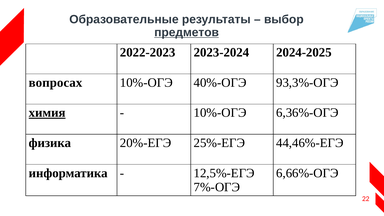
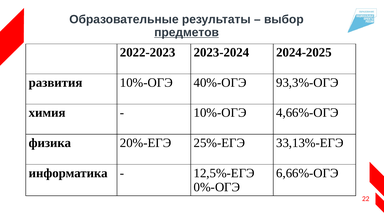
вопросах: вопросах -> развития
химия underline: present -> none
6,36%-ОГЭ: 6,36%-ОГЭ -> 4,66%-ОГЭ
44,46%-ЕГЭ: 44,46%-ЕГЭ -> 33,13%-ЕГЭ
7%-ОГЭ: 7%-ОГЭ -> 0%-ОГЭ
